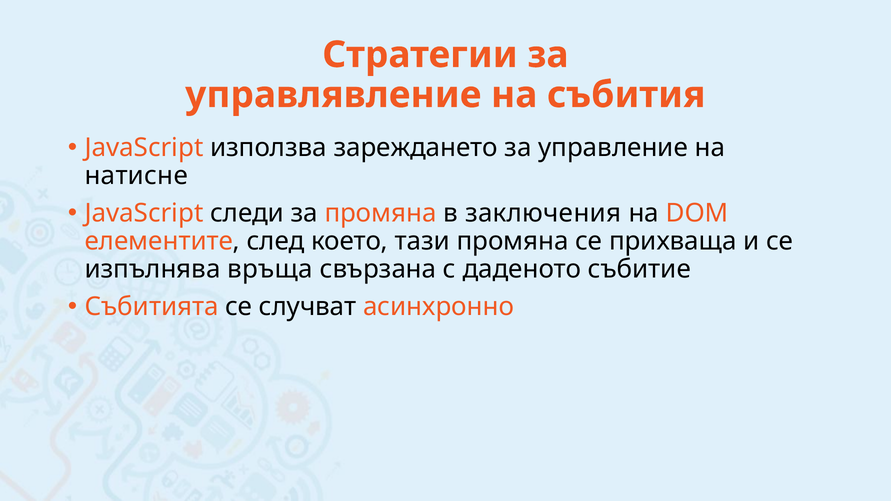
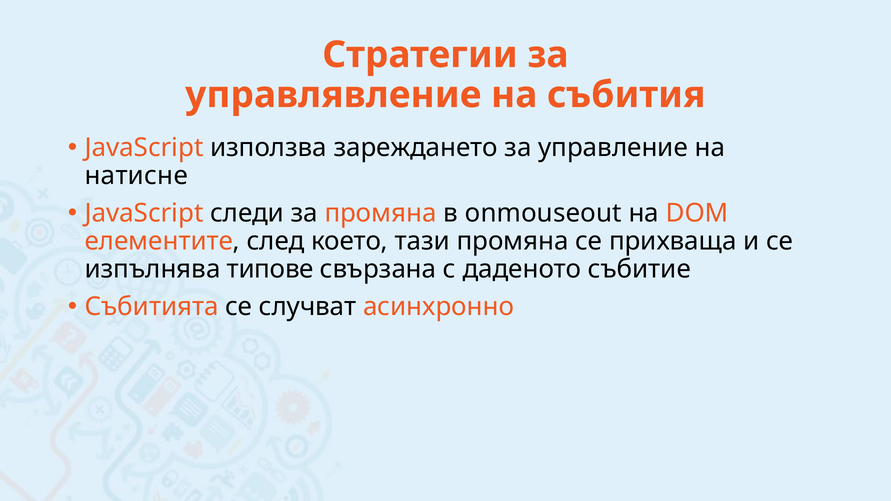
заключения: заключения -> onmouseout
връща: връща -> типове
